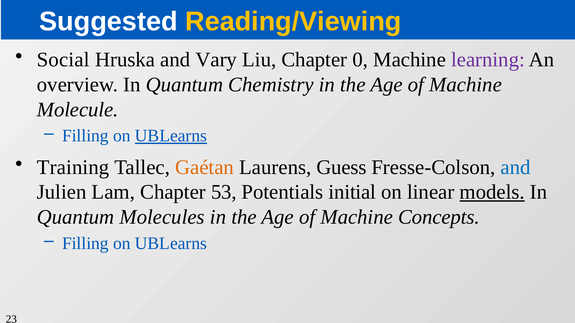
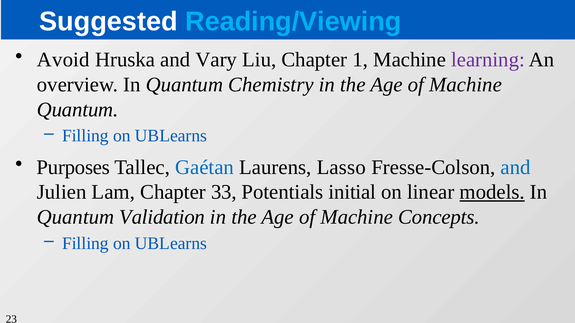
Reading/Viewing colour: yellow -> light blue
Social: Social -> Avoid
0: 0 -> 1
Molecule at (78, 110): Molecule -> Quantum
UBLearns at (171, 136) underline: present -> none
Training: Training -> Purposes
Gaétan colour: orange -> blue
Guess: Guess -> Lasso
53: 53 -> 33
Molecules: Molecules -> Validation
